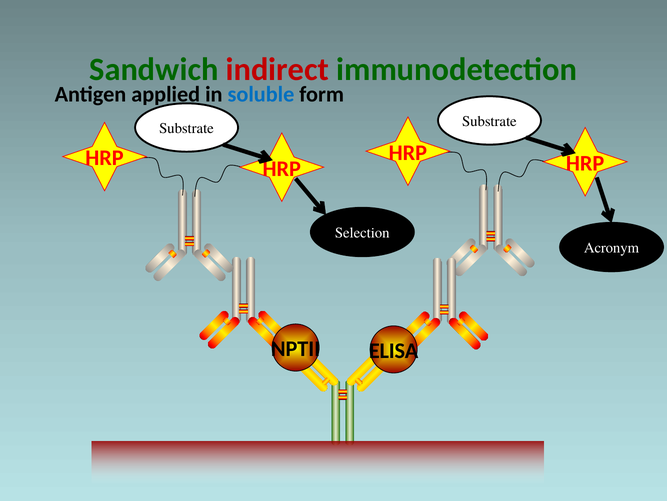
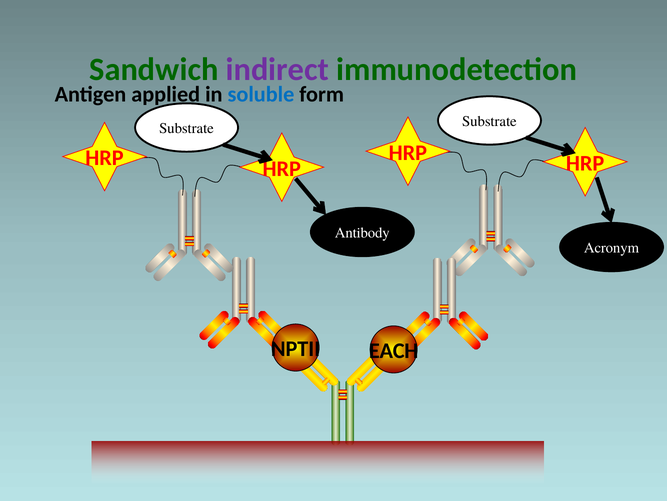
indirect colour: red -> purple
Selection: Selection -> Antibody
ELISA: ELISA -> EACH
